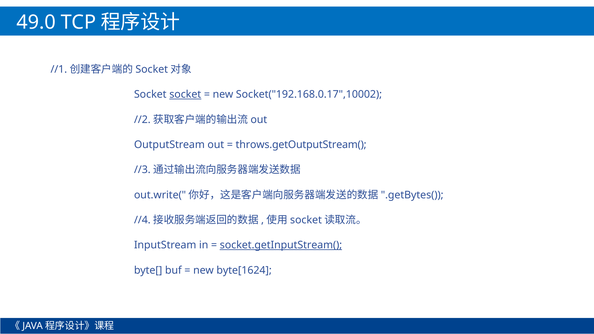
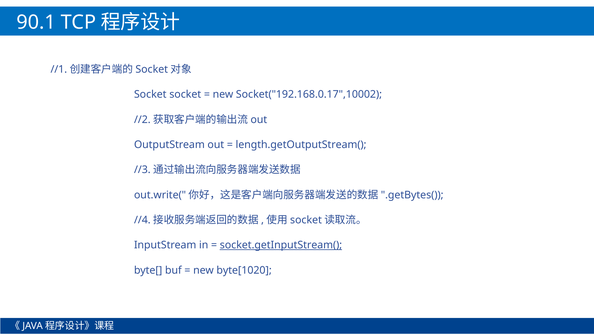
49.0: 49.0 -> 90.1
socket at (185, 94) underline: present -> none
throws.getOutputStream(: throws.getOutputStream( -> length.getOutputStream(
byte[1624: byte[1624 -> byte[1020
